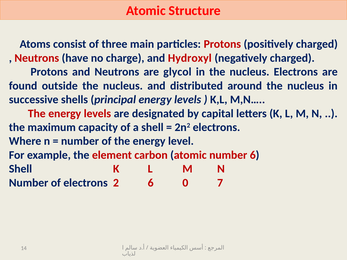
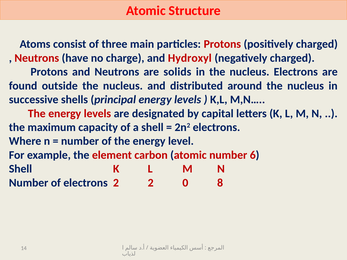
glycol: glycol -> solids
2 6: 6 -> 2
7: 7 -> 8
